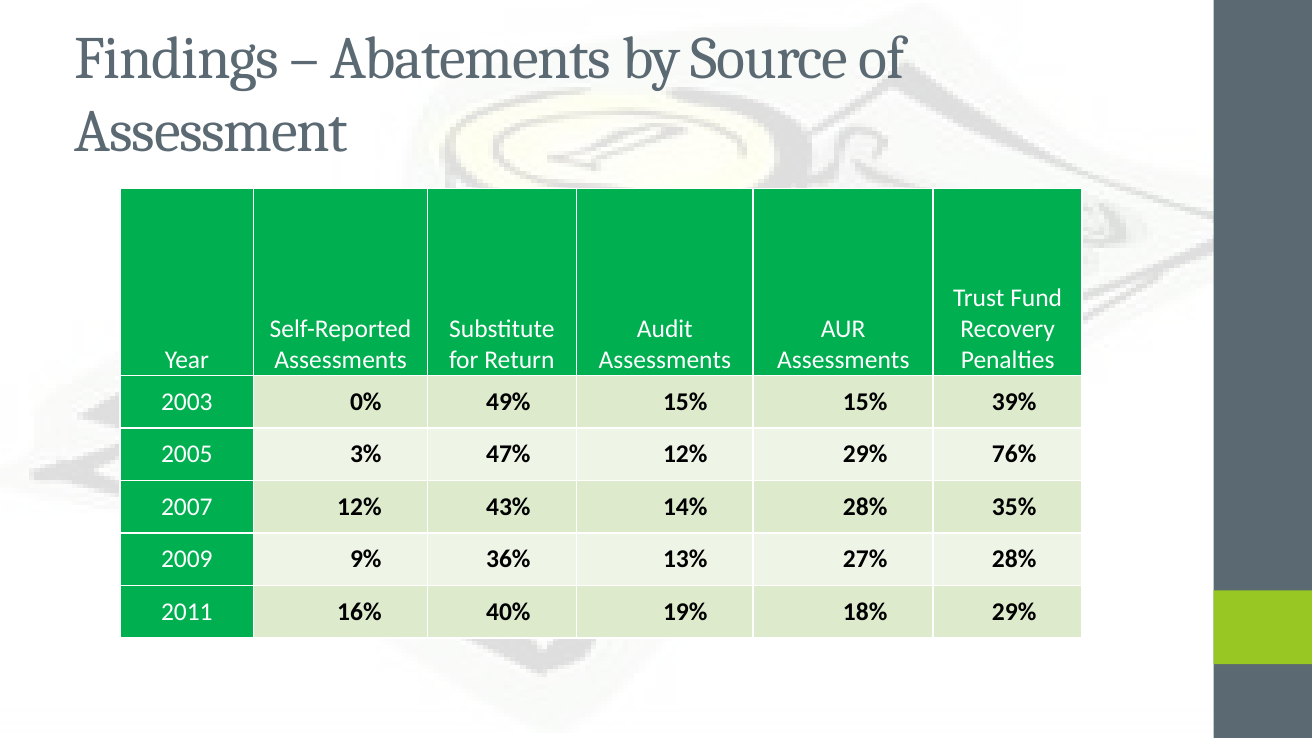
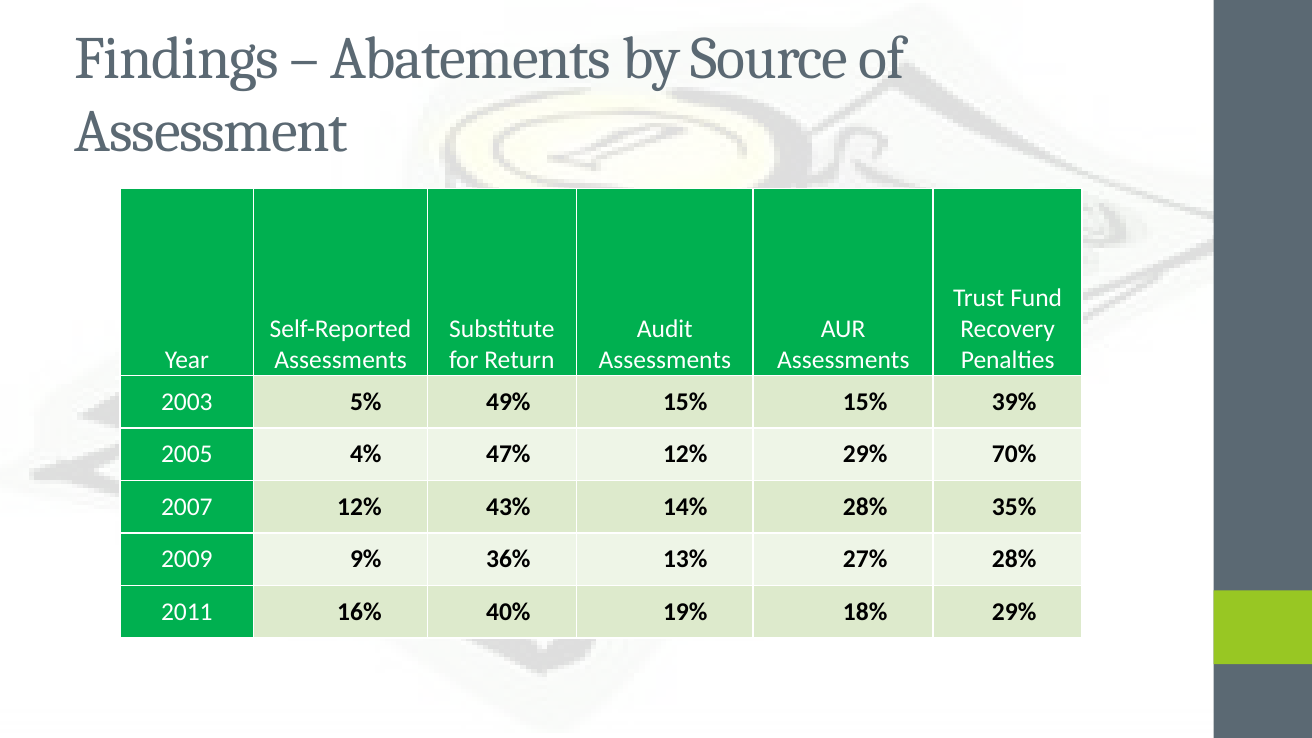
0%: 0% -> 5%
3%: 3% -> 4%
76%: 76% -> 70%
